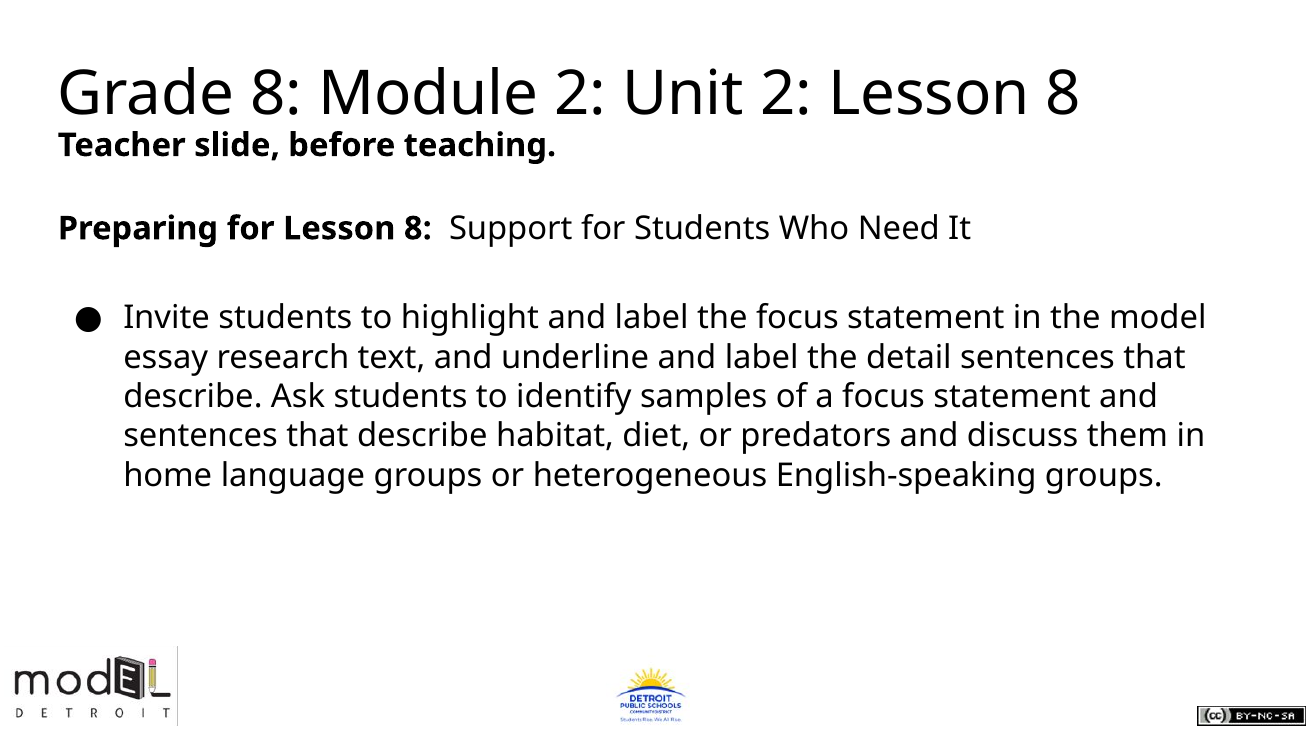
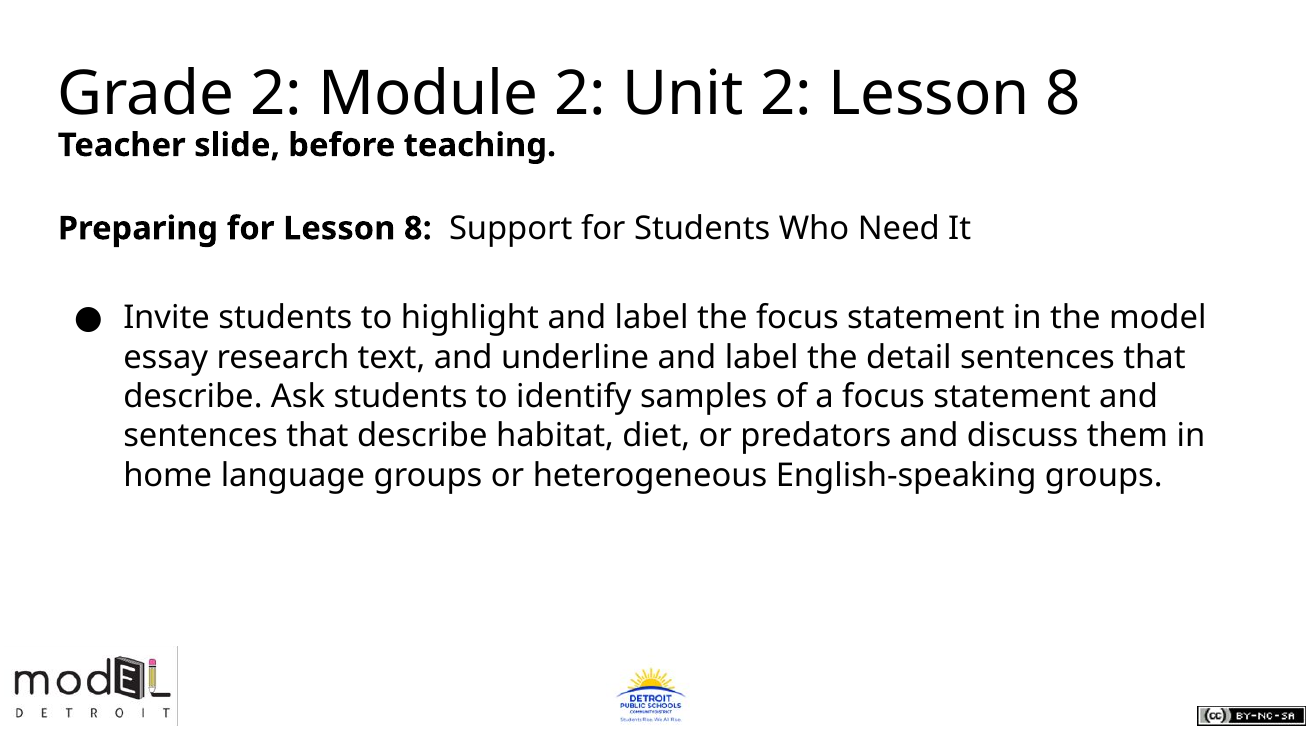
Grade 8: 8 -> 2
